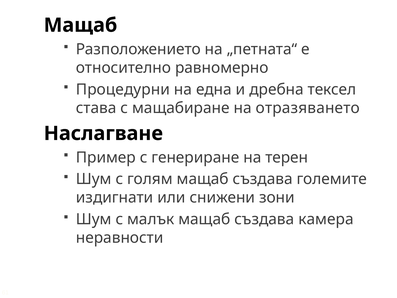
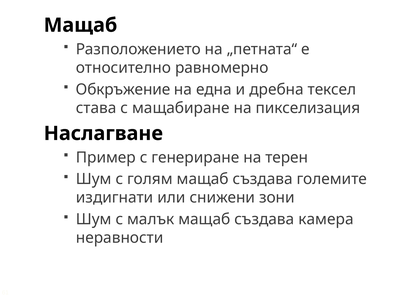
Процедурни: Процедурни -> Обкръжение
отразяването: отразяването -> пикселизация
